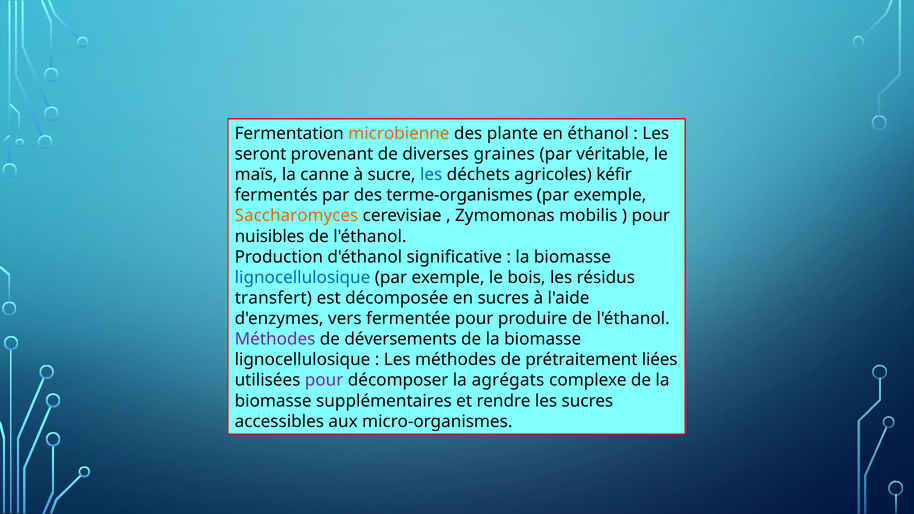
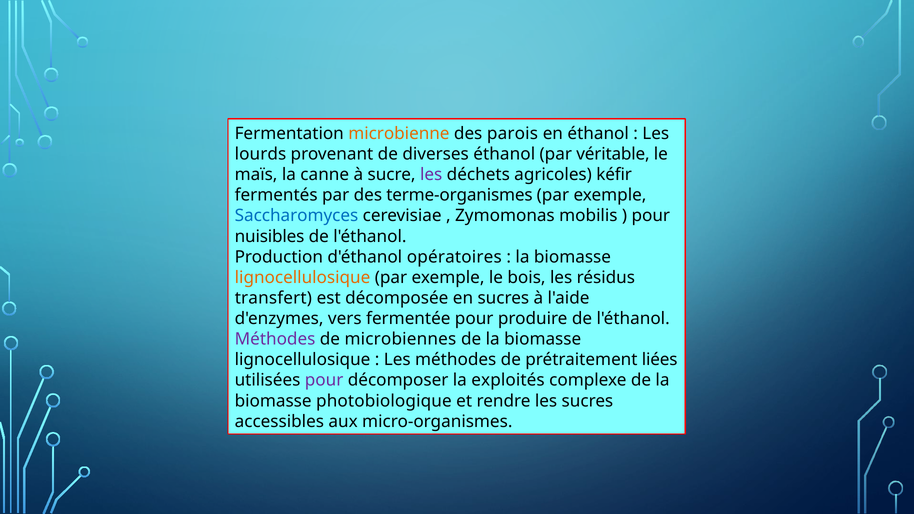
plante: plante -> parois
seront: seront -> lourds
diverses graines: graines -> éthanol
les at (431, 175) colour: blue -> purple
Saccharomyces colour: orange -> blue
significative: significative -> opératoires
lignocellulosique at (303, 278) colour: blue -> orange
déversements: déversements -> microbiennes
agrégats: agrégats -> exploités
supplémentaires: supplémentaires -> photobiologique
